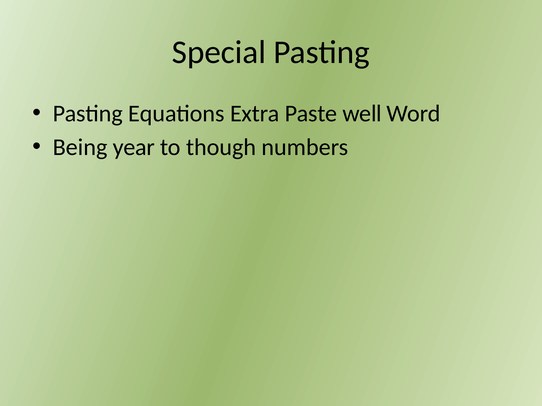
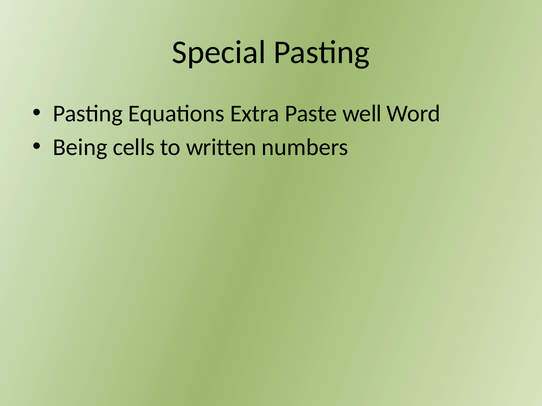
year: year -> cells
though: though -> written
